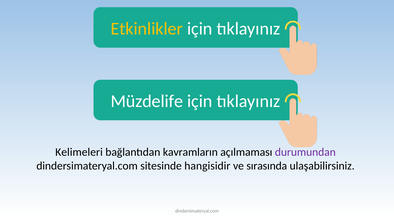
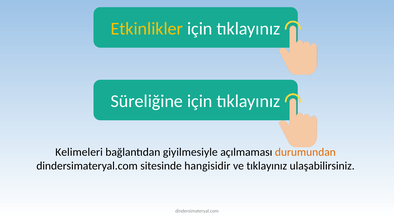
Müzdelife: Müzdelife -> Süreliğine
kavramların: kavramların -> giyilmesiyle
durumundan colour: purple -> orange
ve sırasında: sırasında -> tıklayınız
